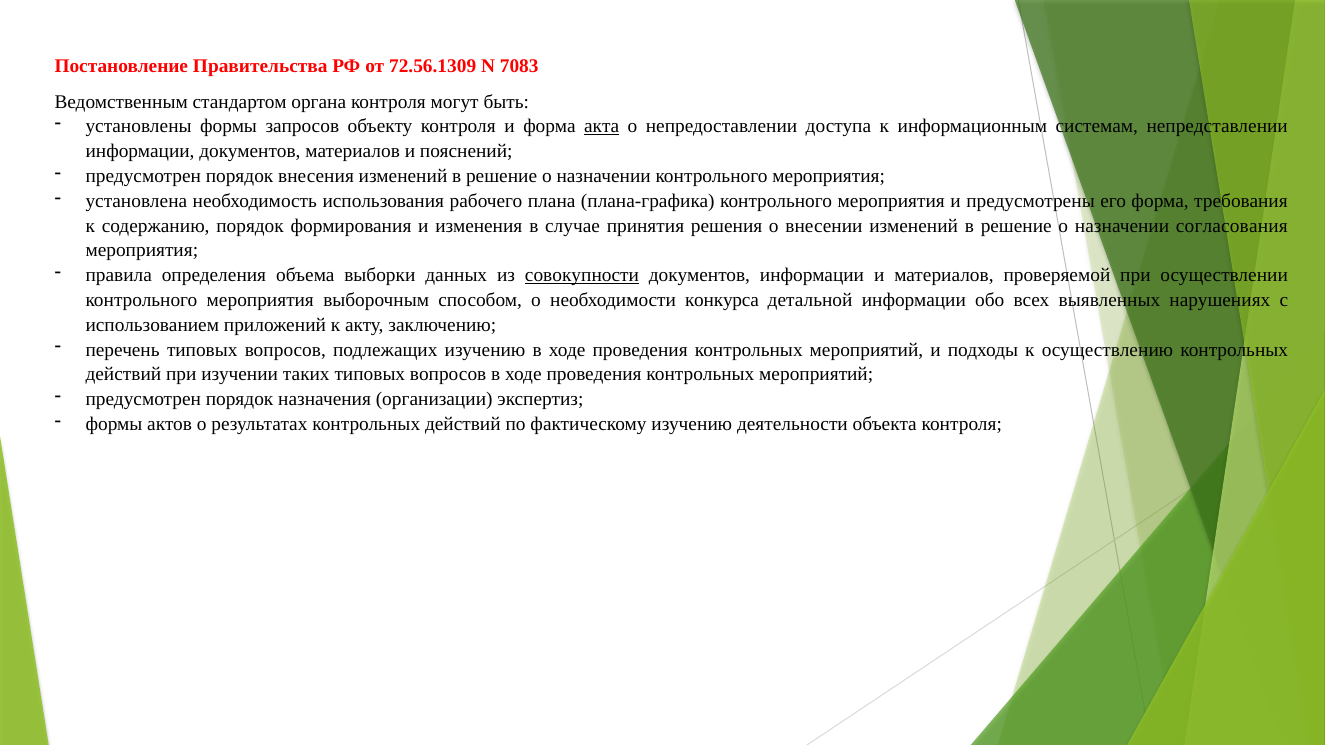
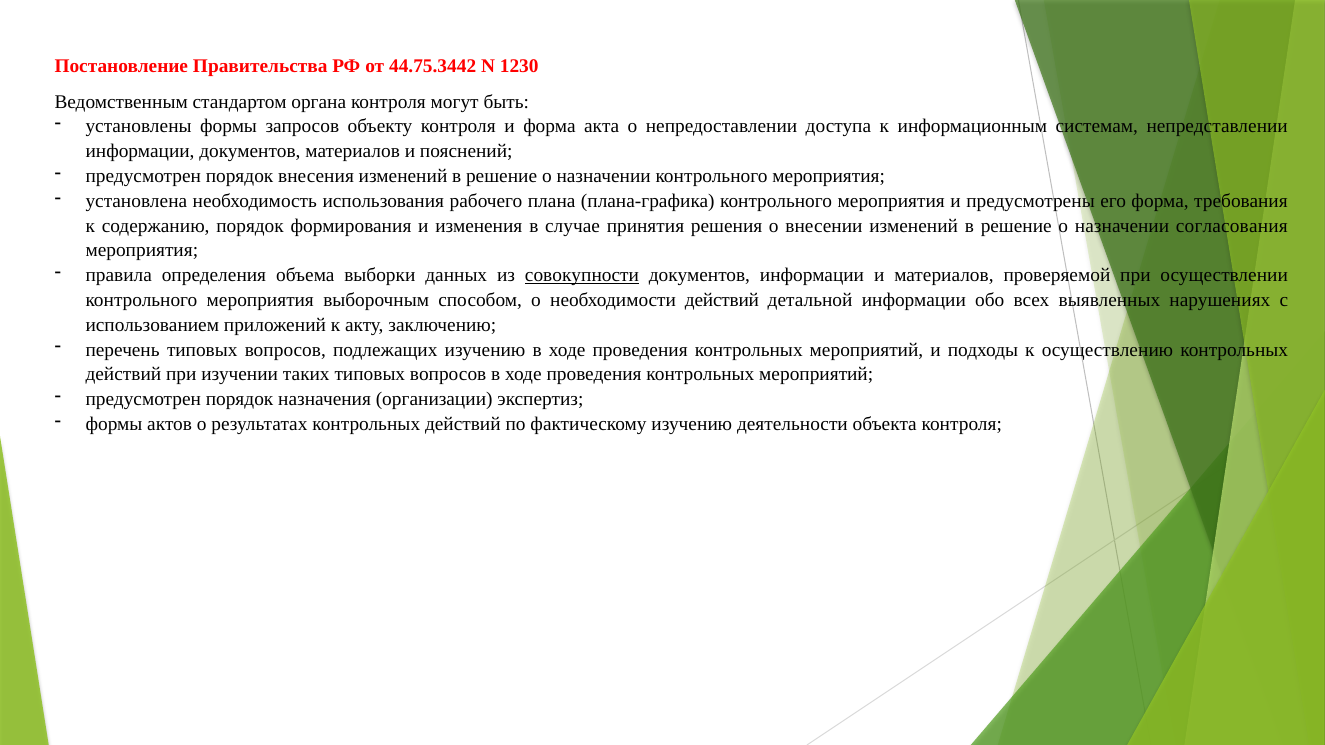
72.56.1309: 72.56.1309 -> 44.75.3442
7083: 7083 -> 1230
акта underline: present -> none
необходимости конкурса: конкурса -> действий
